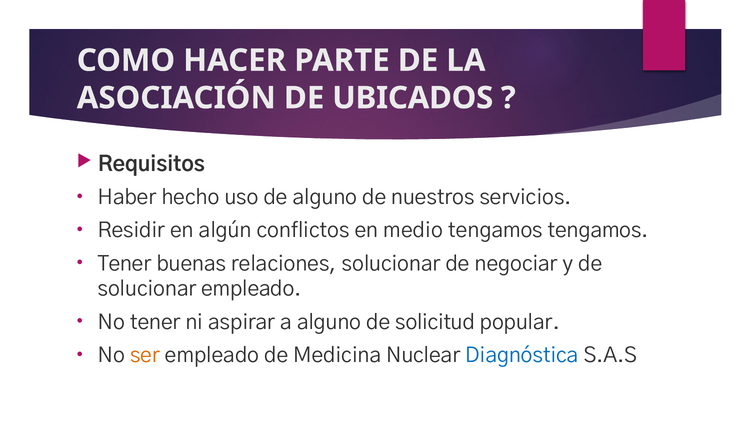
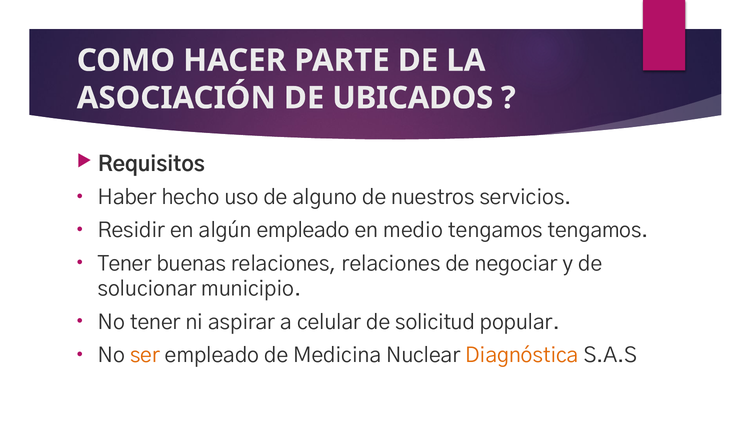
algún conflictos: conflictos -> empleado
relaciones solucionar: solucionar -> relaciones
solucionar empleado: empleado -> municipio
a alguno: alguno -> celular
Diagnóstica colour: blue -> orange
